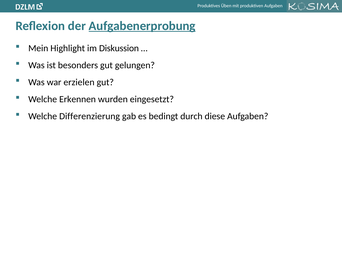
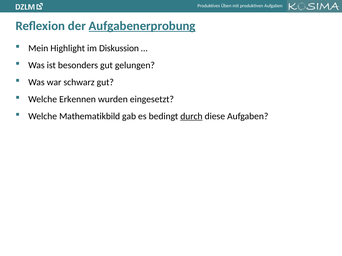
erzielen: erzielen -> schwarz
Differenzierung: Differenzierung -> Mathematikbild
durch underline: none -> present
